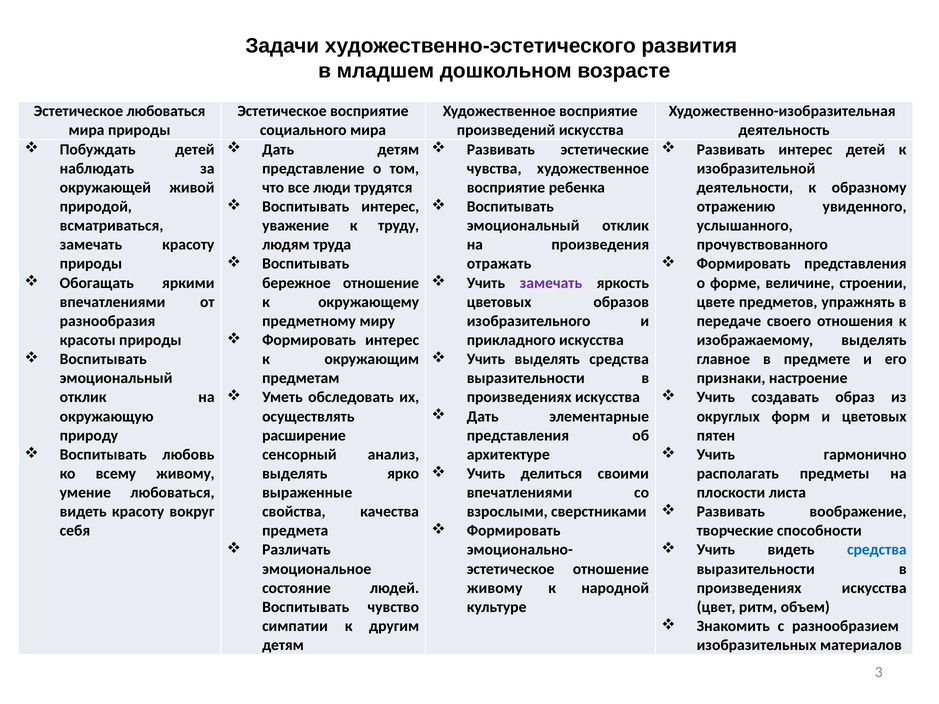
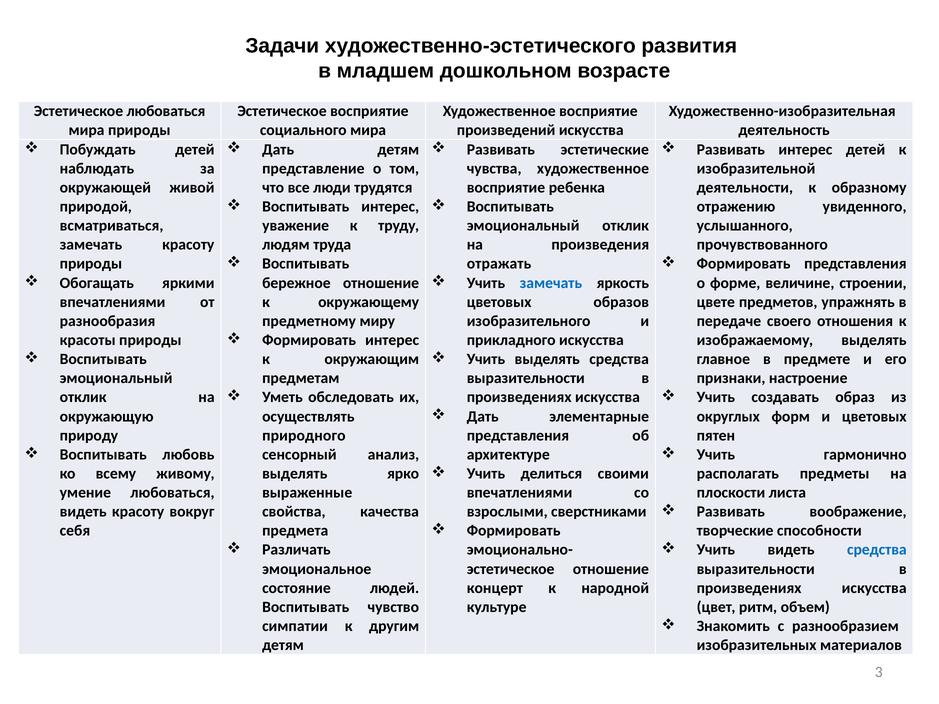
замечать at (551, 283) colour: purple -> blue
расширение: расширение -> природного
живому at (495, 588): живому -> концерт
